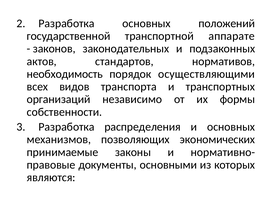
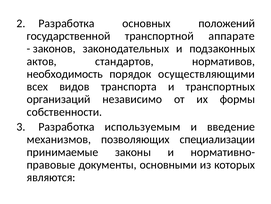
распределения: распределения -> используемым
и основных: основных -> введение
экономических: экономических -> специализации
